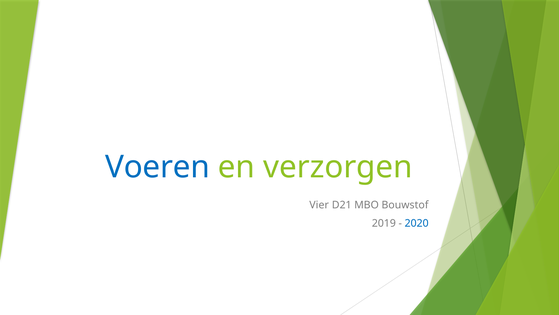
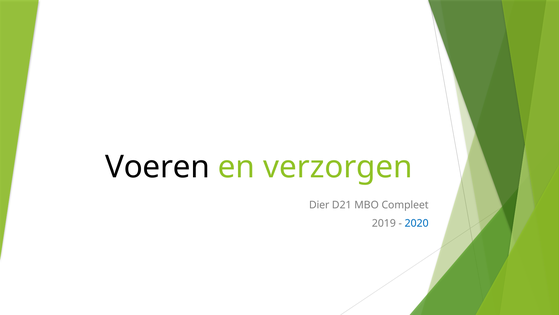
Voeren colour: blue -> black
Vier: Vier -> Dier
Bouwstof: Bouwstof -> Compleet
